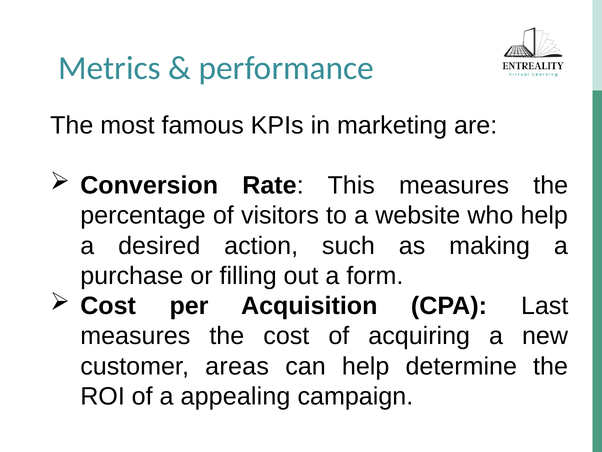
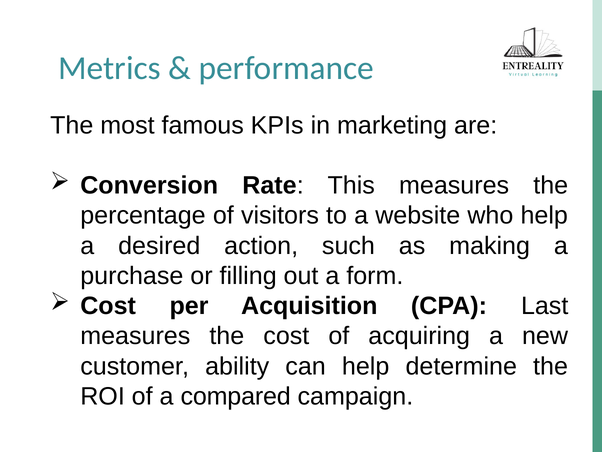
areas: areas -> ability
appealing: appealing -> compared
